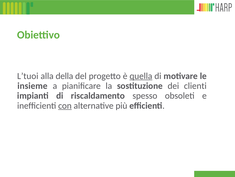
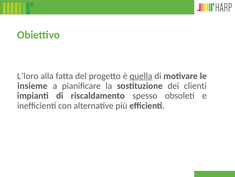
L’tuoi: L’tuoi -> L’loro
della: della -> fatta
con underline: present -> none
